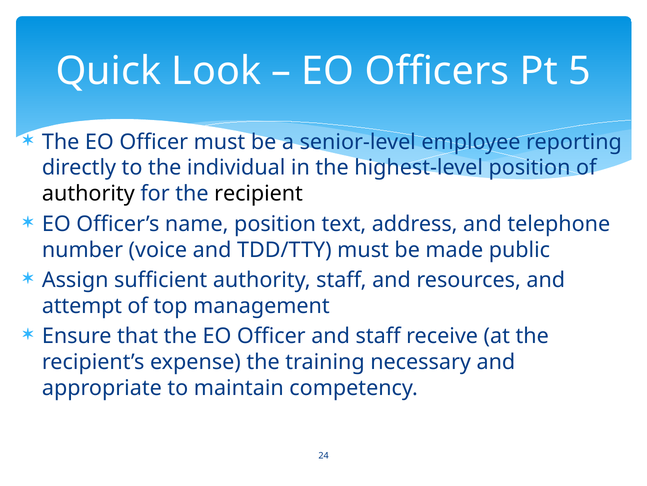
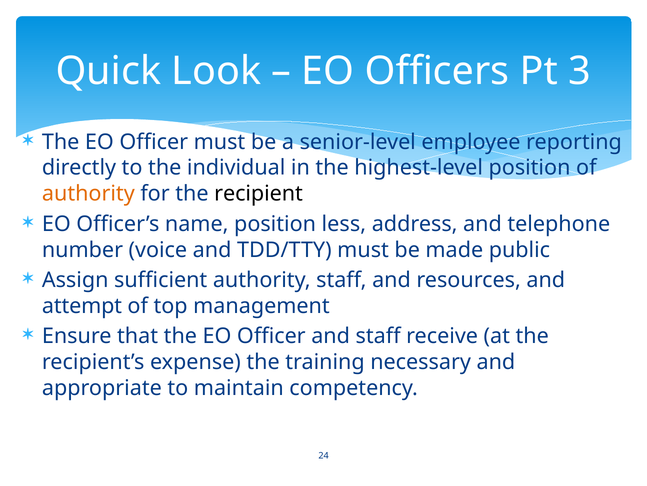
5: 5 -> 3
authority at (88, 193) colour: black -> orange
text: text -> less
